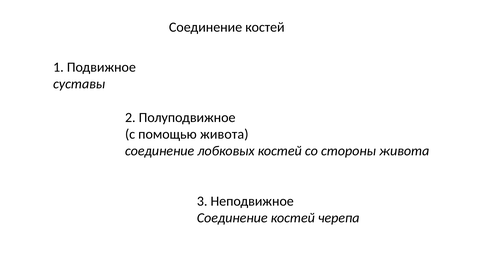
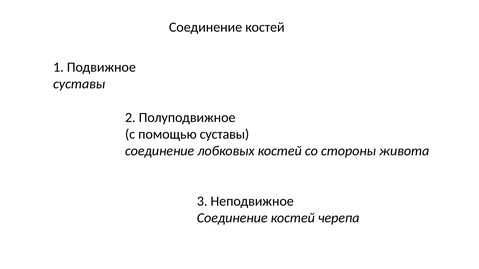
помощью живота: живота -> суставы
